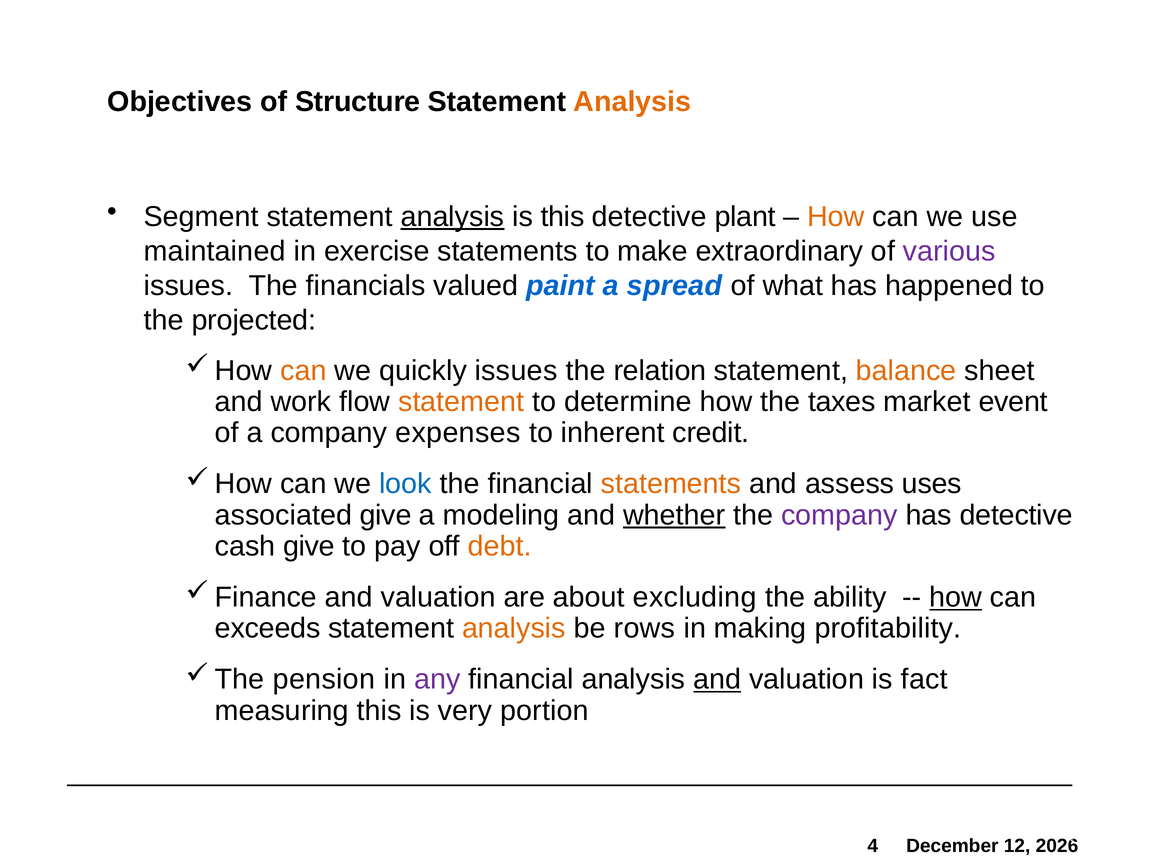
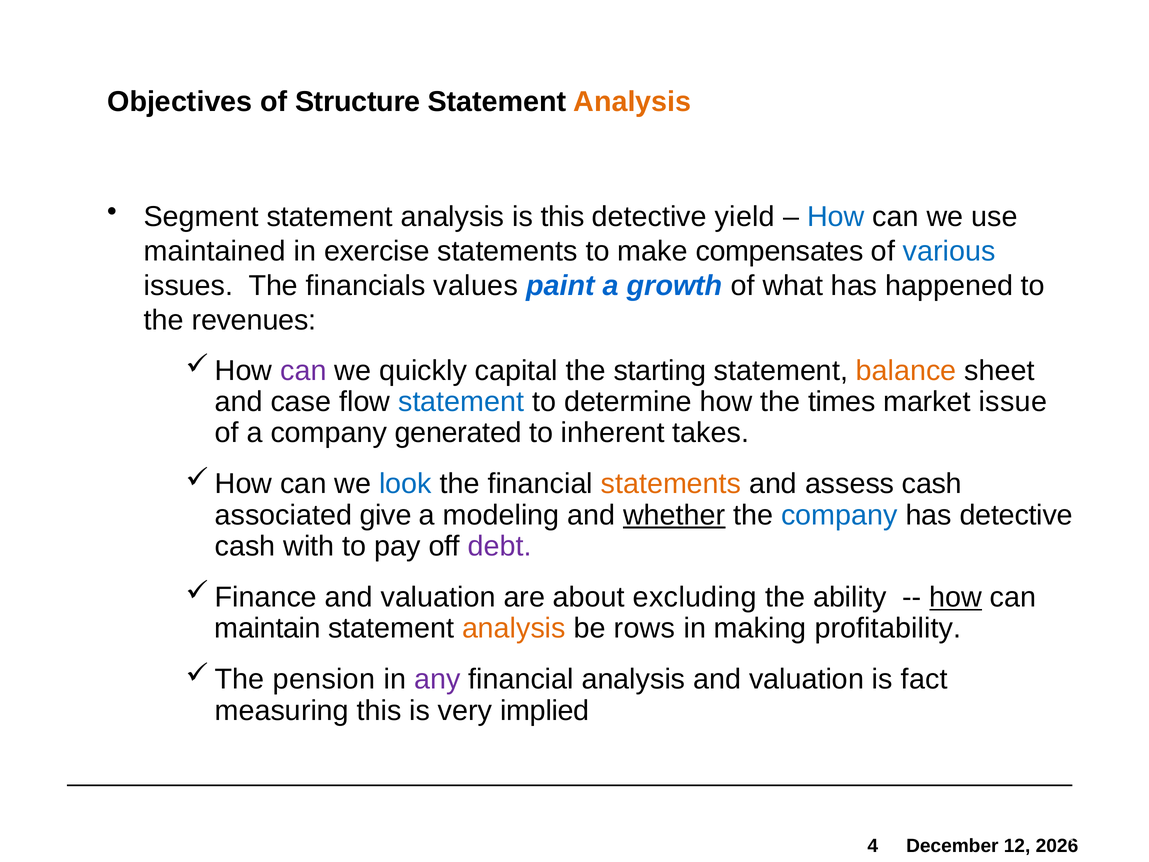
analysis at (452, 217) underline: present -> none
plant: plant -> yield
How at (836, 217) colour: orange -> blue
extraordinary: extraordinary -> compensates
various colour: purple -> blue
valued: valued -> values
spread: spread -> growth
projected: projected -> revenues
can at (303, 371) colour: orange -> purple
quickly issues: issues -> capital
relation: relation -> starting
work: work -> case
statement at (461, 402) colour: orange -> blue
taxes: taxes -> times
event: event -> issue
expenses: expenses -> generated
credit: credit -> takes
assess uses: uses -> cash
company at (839, 515) colour: purple -> blue
cash give: give -> with
debt colour: orange -> purple
exceeds: exceeds -> maintain
and at (717, 679) underline: present -> none
portion: portion -> implied
